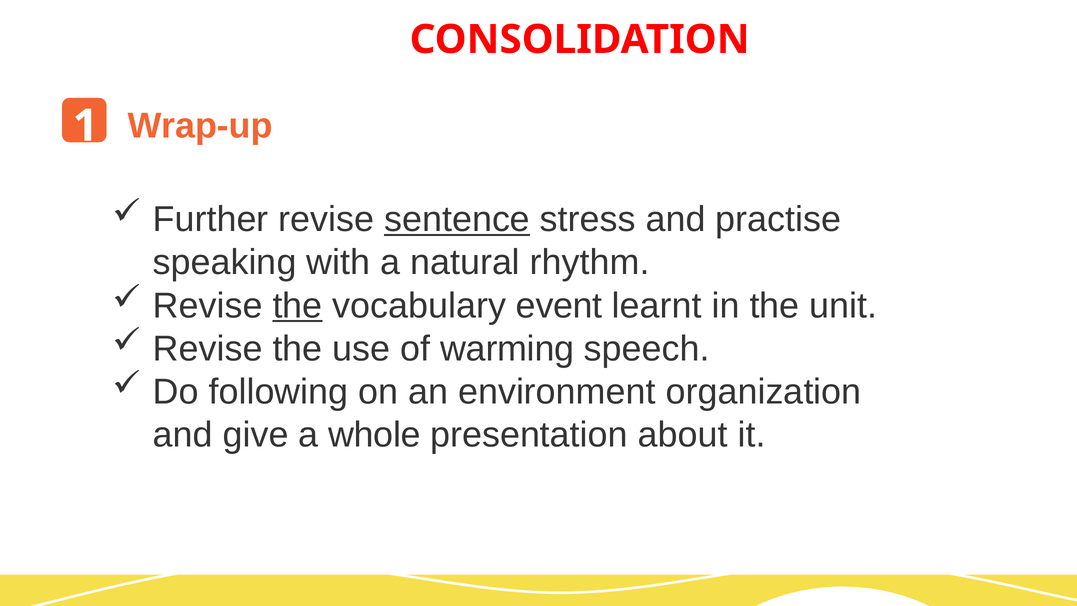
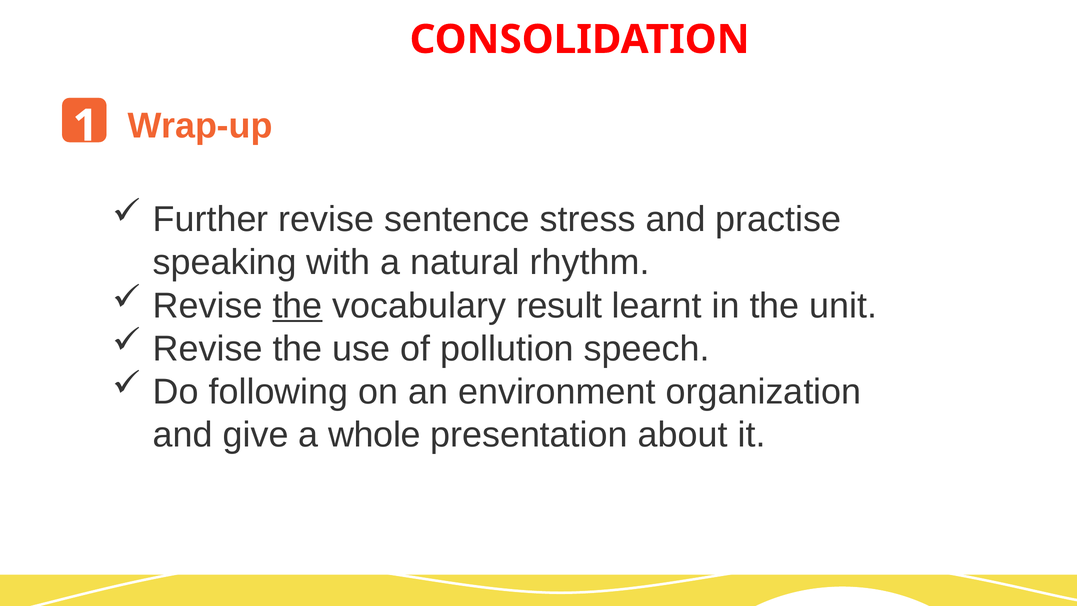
sentence underline: present -> none
event: event -> result
warming: warming -> pollution
